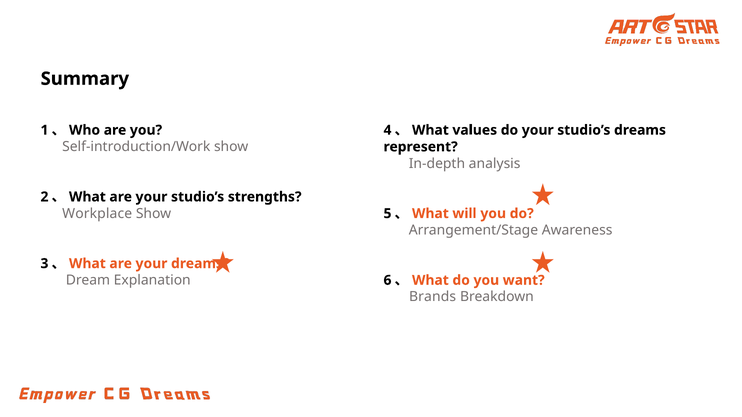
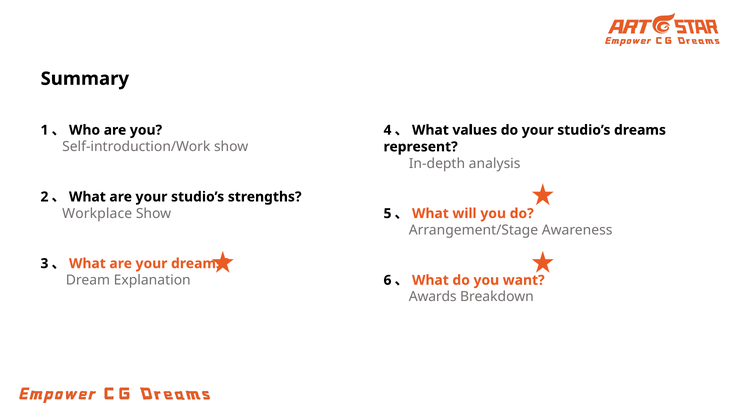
Brands: Brands -> Awards
